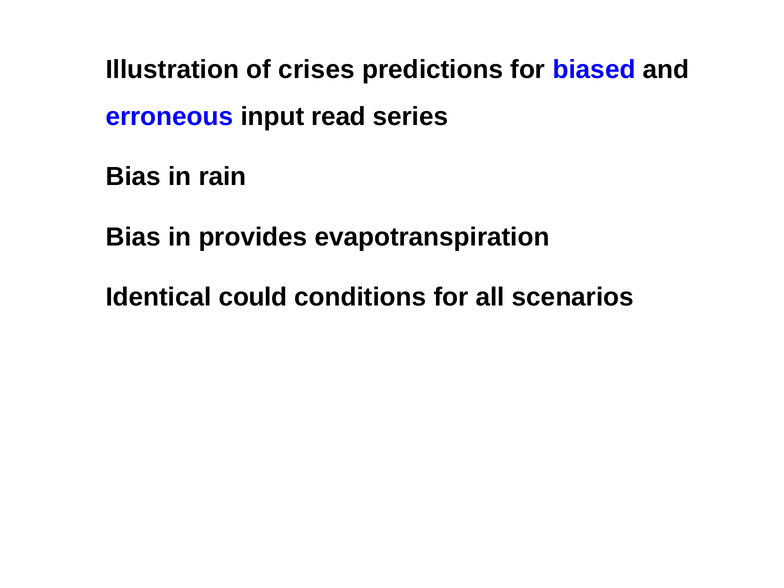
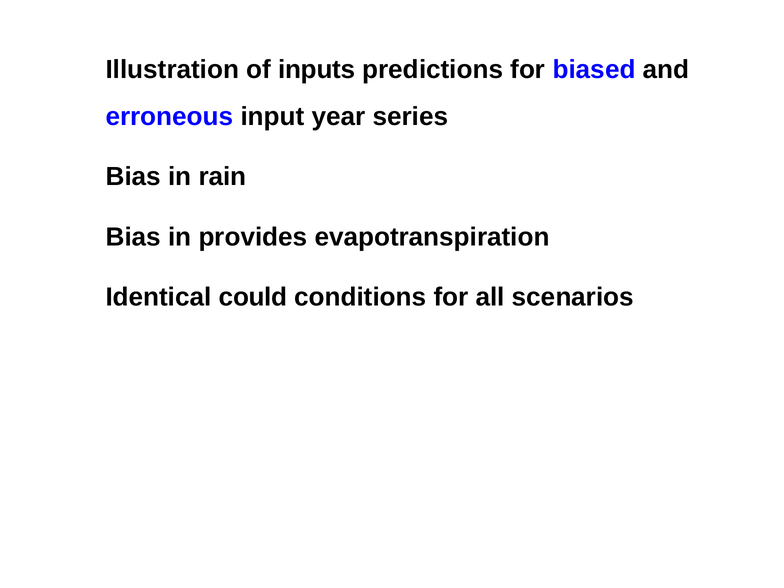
crises: crises -> inputs
read: read -> year
